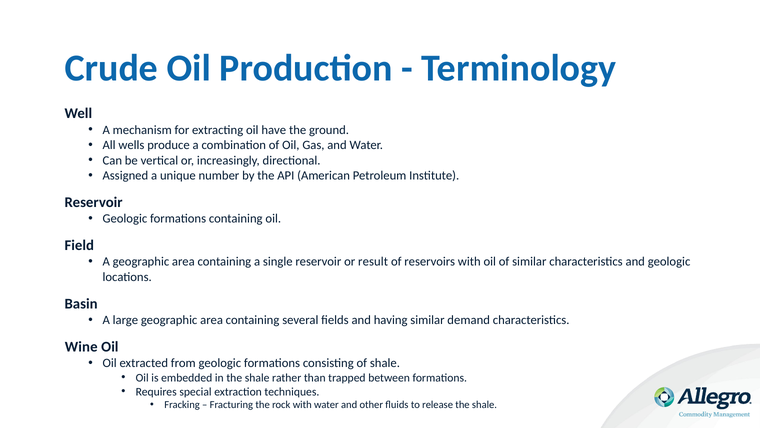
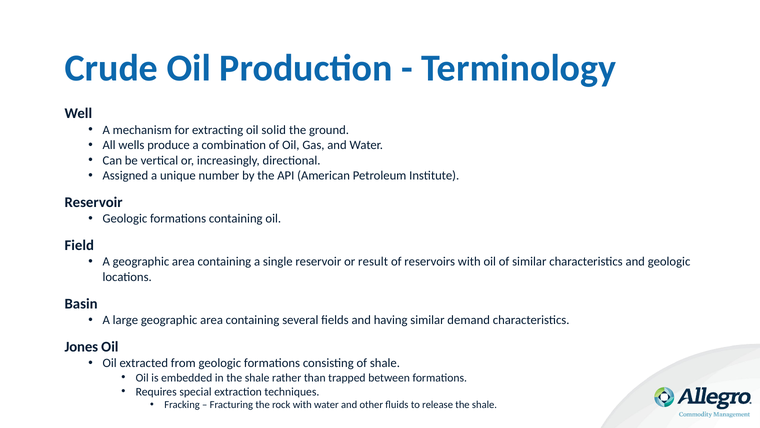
have: have -> solid
Wine: Wine -> Jones
